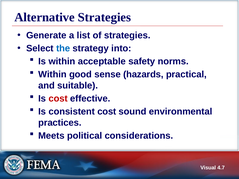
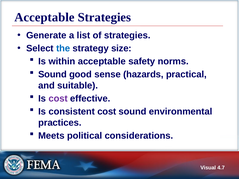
Alternative at (45, 17): Alternative -> Acceptable
into: into -> size
Within at (52, 74): Within -> Sound
cost at (58, 99) colour: red -> purple
